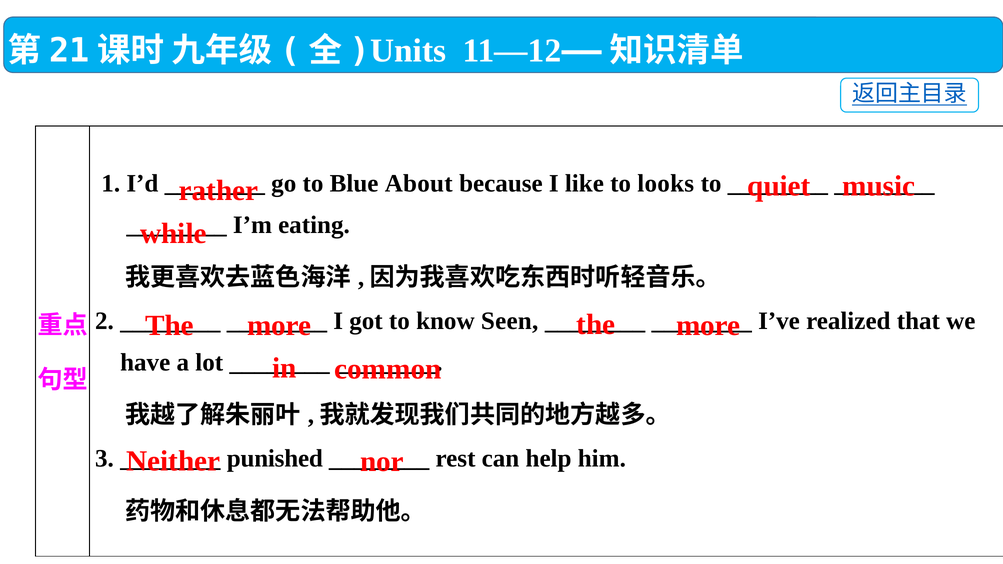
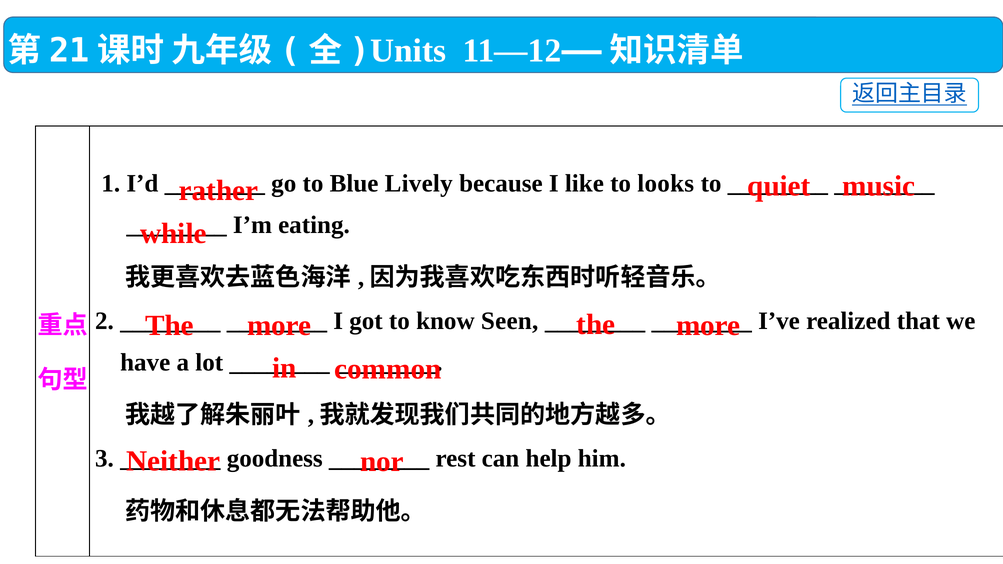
About: About -> Lively
punished: punished -> goodness
